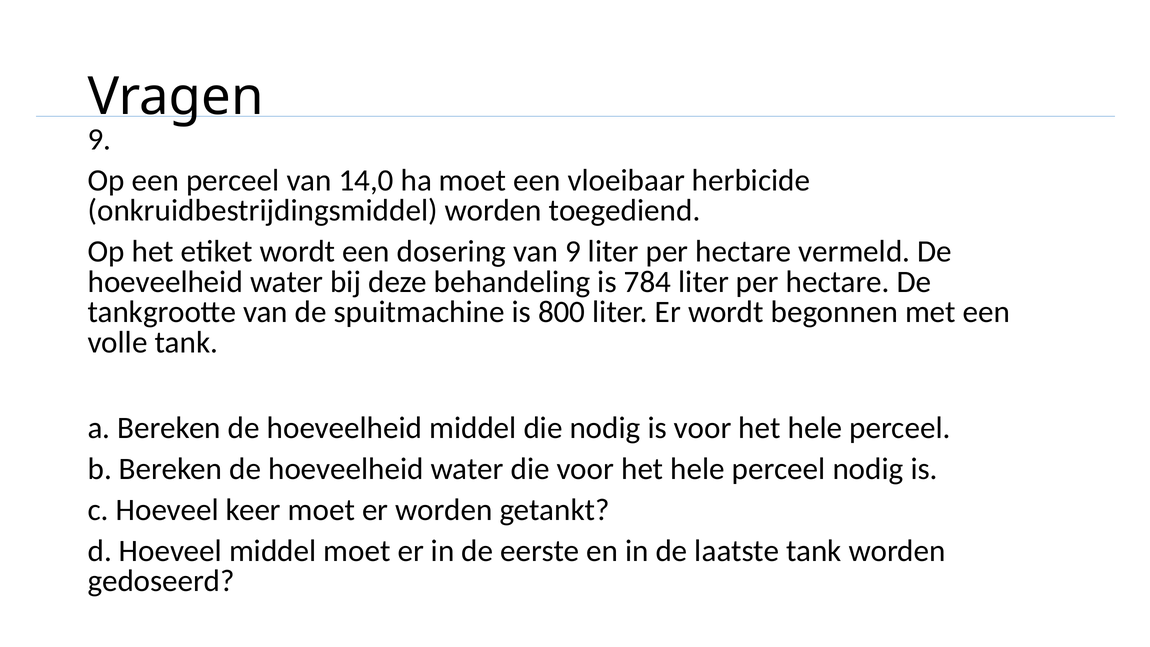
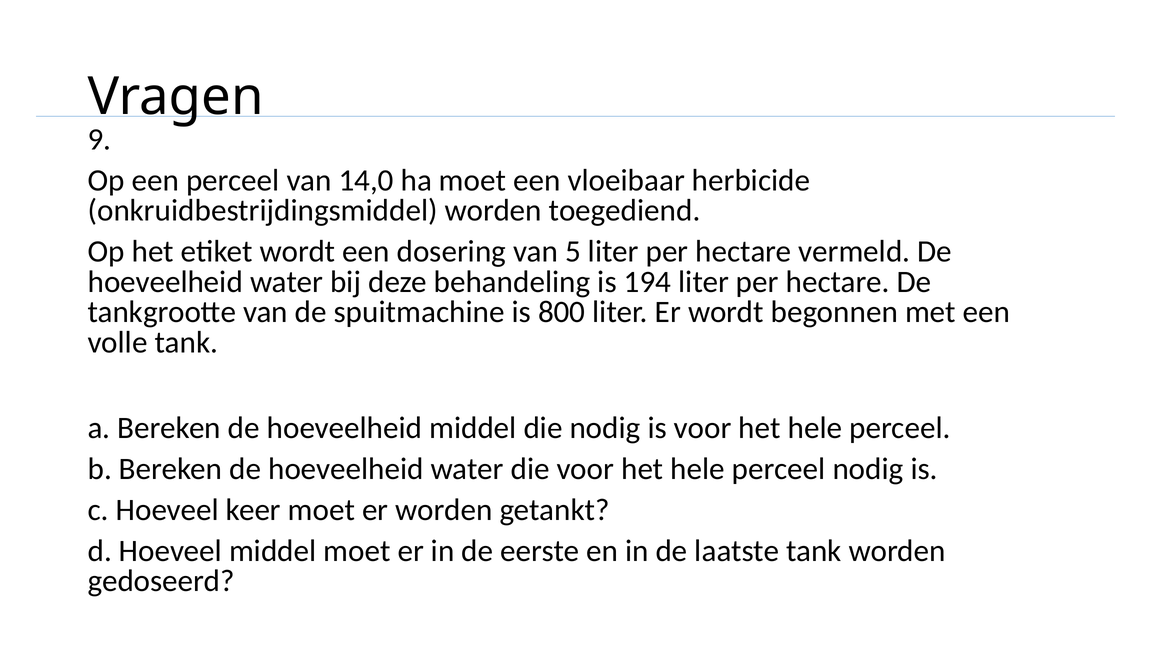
van 9: 9 -> 5
784: 784 -> 194
